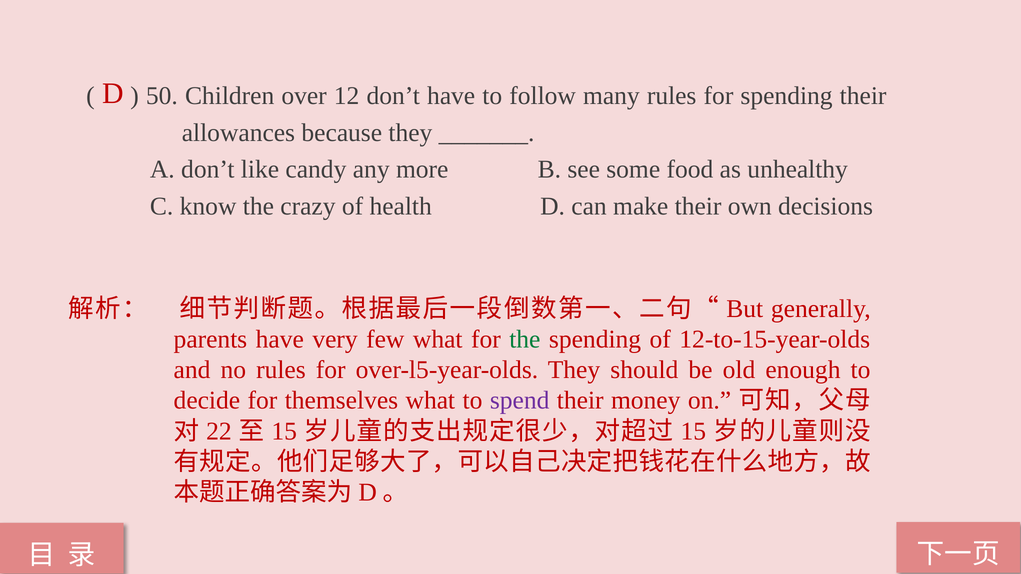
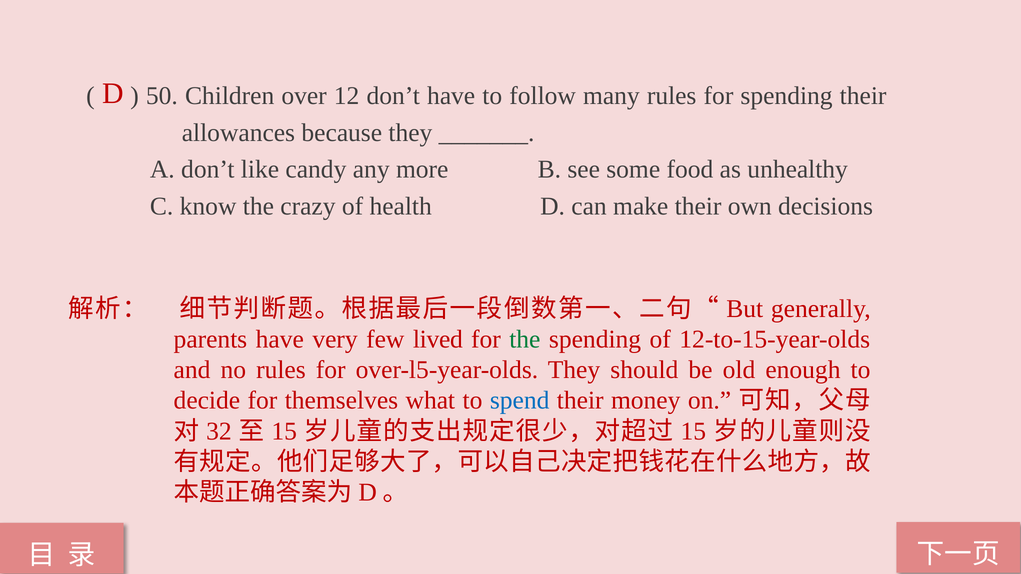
few what: what -> lived
spend colour: purple -> blue
22: 22 -> 32
